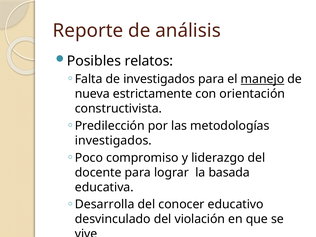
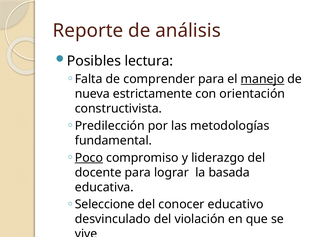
relatos: relatos -> lectura
de investigados: investigados -> comprender
investigados at (113, 141): investigados -> fundamental
Poco underline: none -> present
Desarrolla: Desarrolla -> Seleccione
